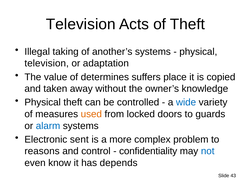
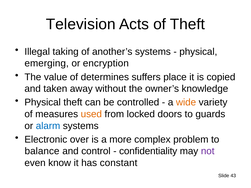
television at (47, 63): television -> emerging
adaptation: adaptation -> encryption
wide colour: blue -> orange
sent: sent -> over
reasons: reasons -> balance
not colour: blue -> purple
depends: depends -> constant
